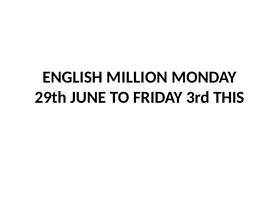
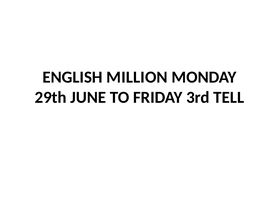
THIS: THIS -> TELL
